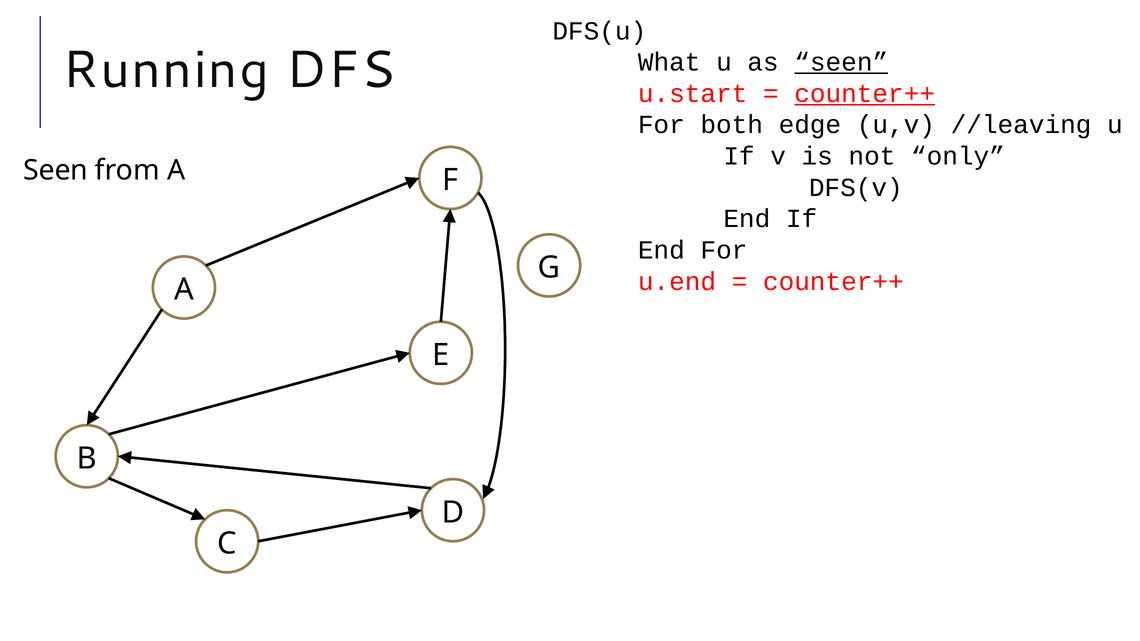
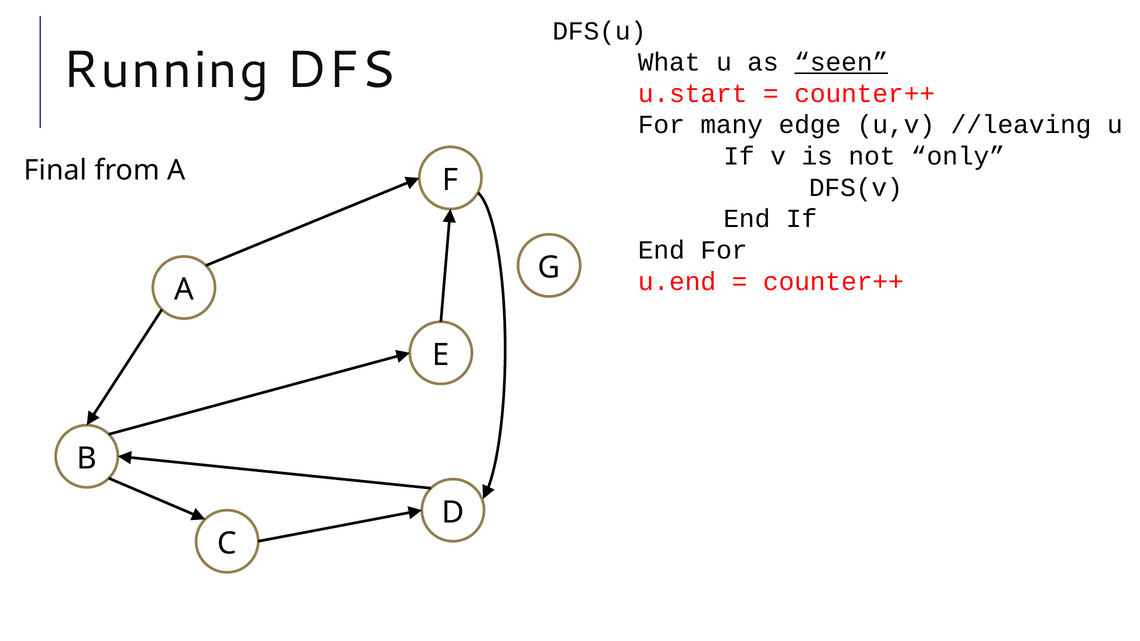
counter++ at (865, 94) underline: present -> none
both: both -> many
Seen at (56, 170): Seen -> Final
